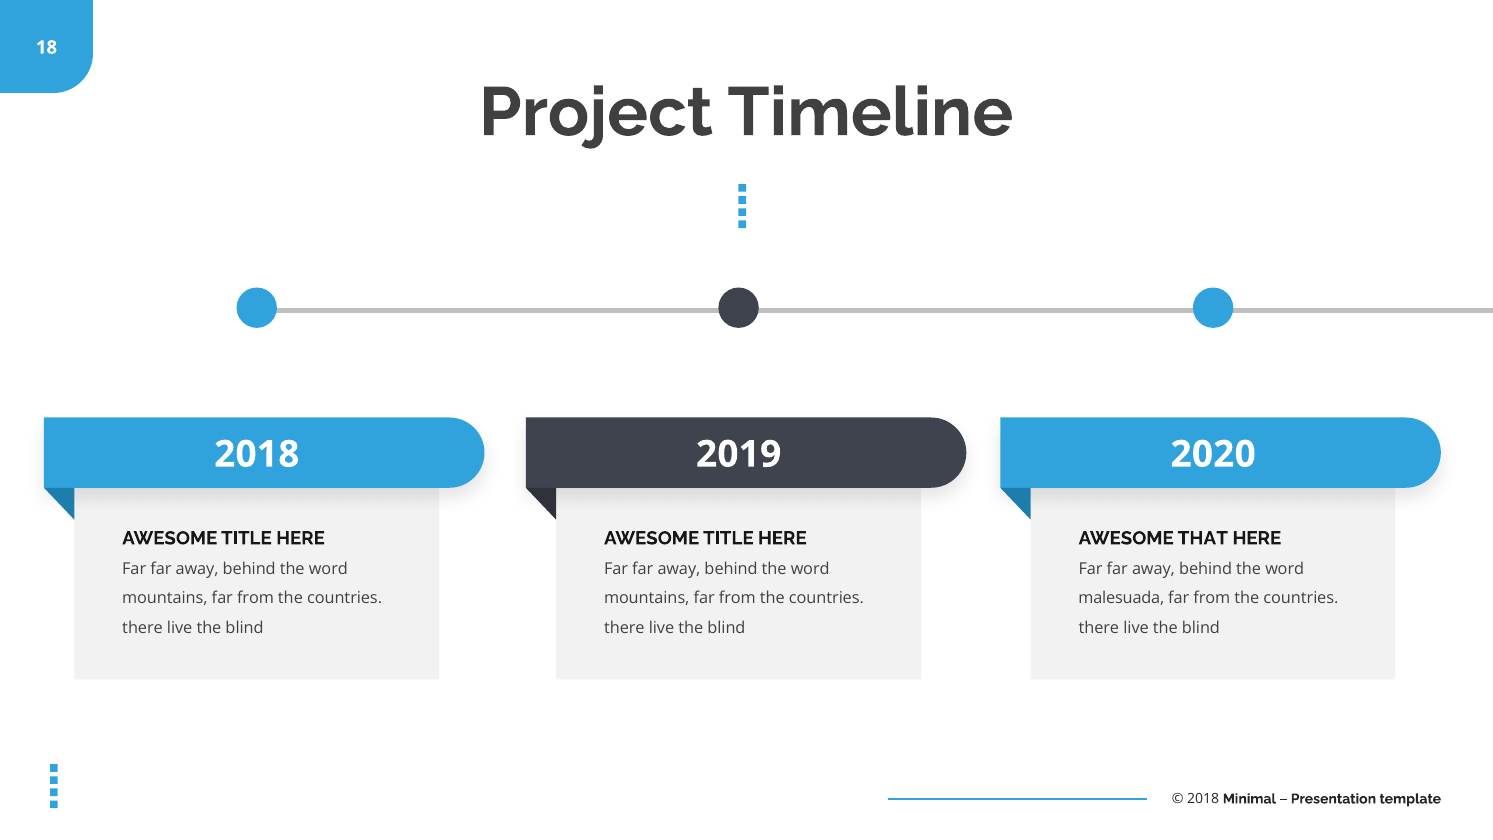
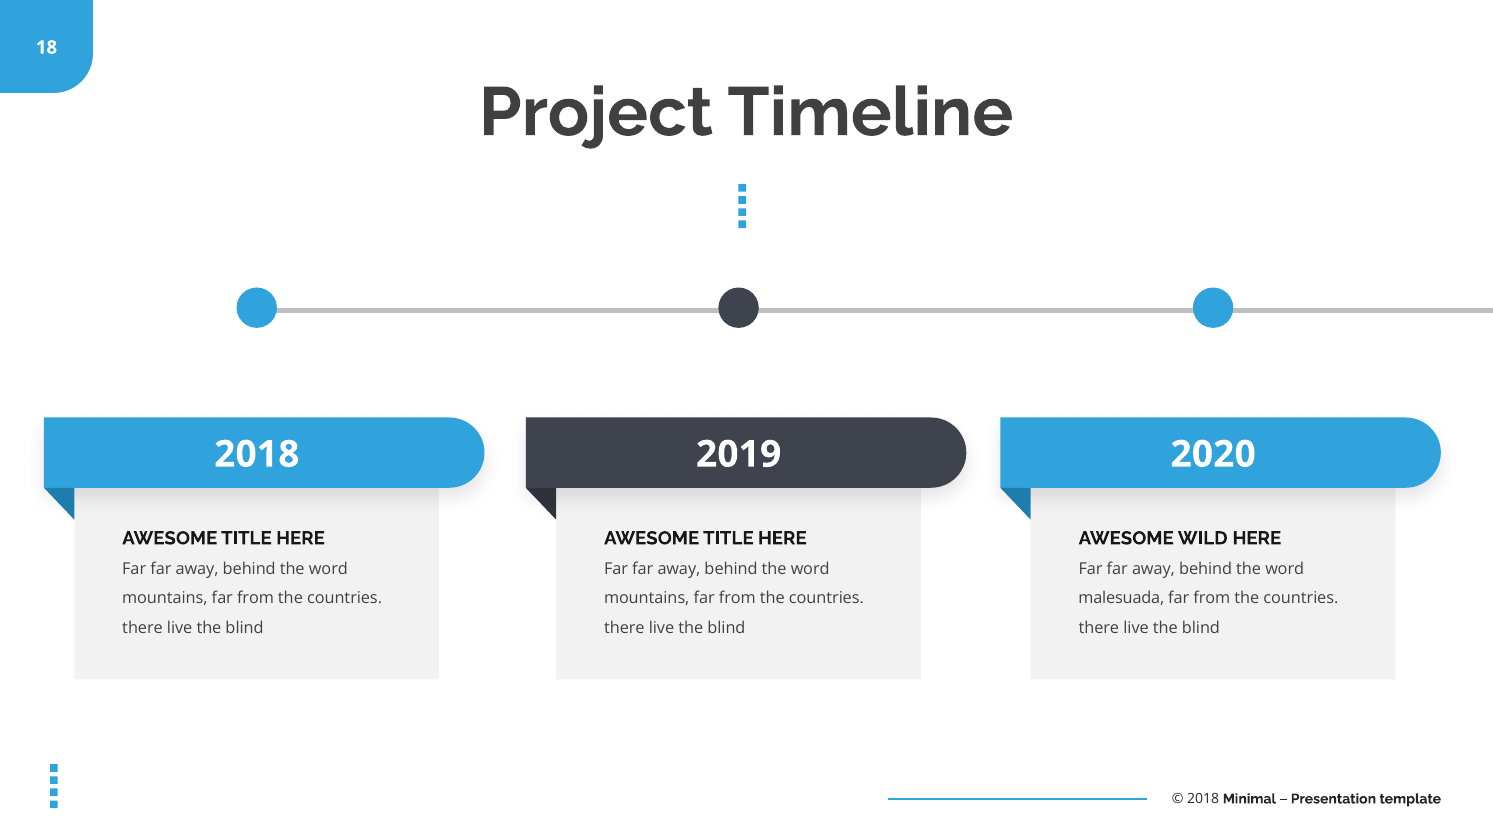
THAT: THAT -> WILD
